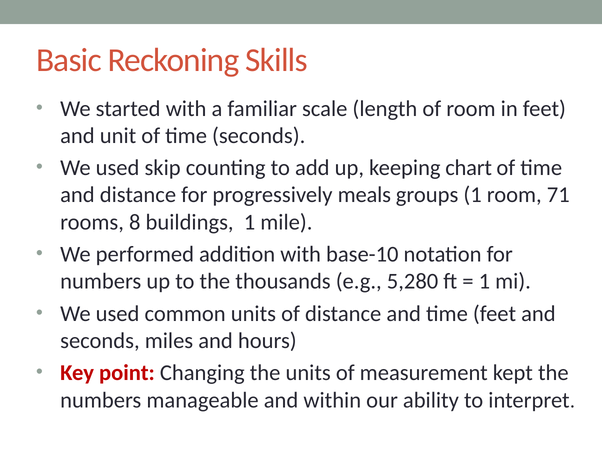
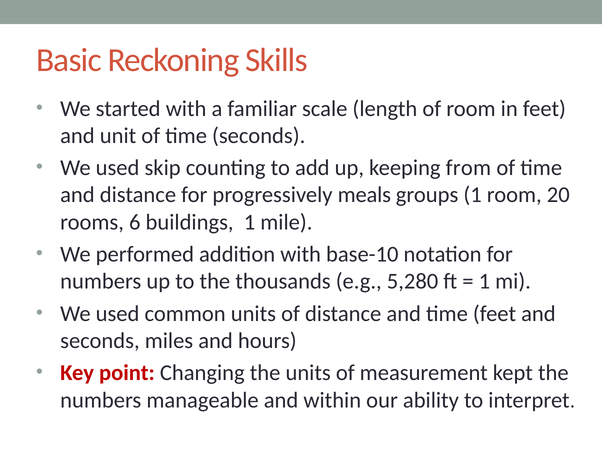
chart: chart -> from
71: 71 -> 20
8: 8 -> 6
